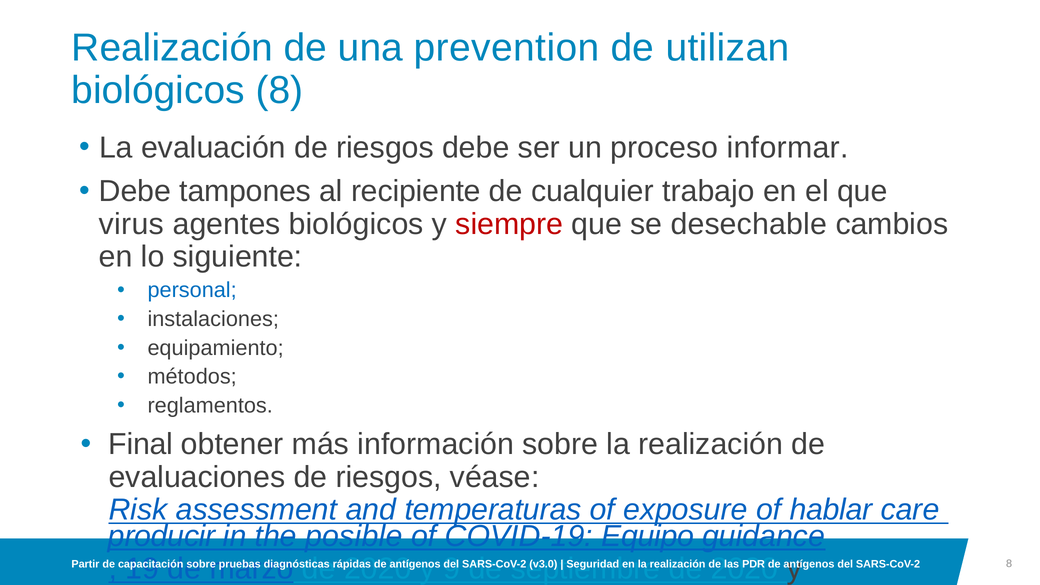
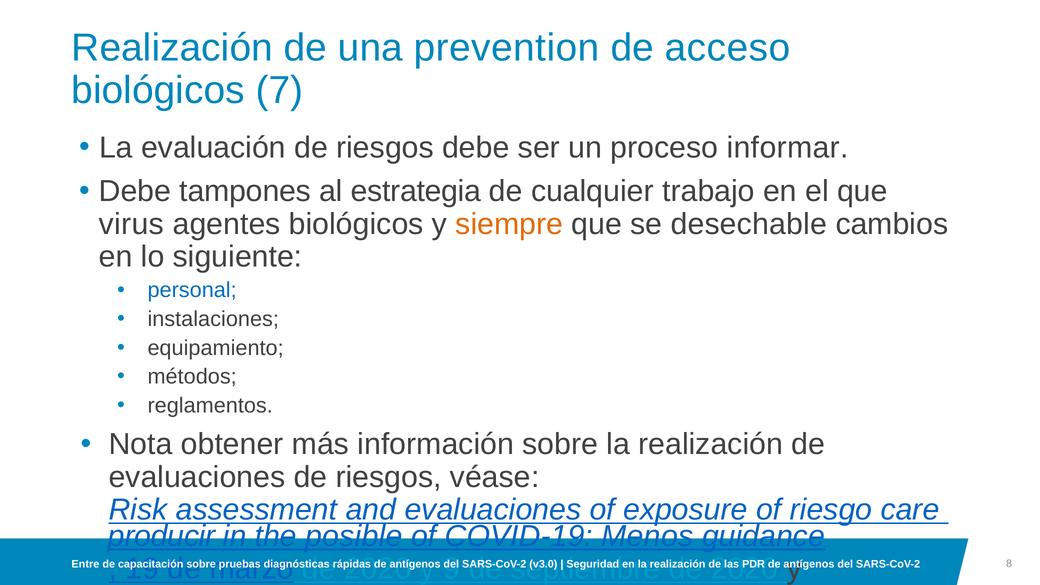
utilizan: utilizan -> acceso
biológicos 8: 8 -> 7
recipiente: recipiente -> estrategia
siempre colour: red -> orange
Final: Final -> Nota
and temperaturas: temperaturas -> evaluaciones
hablar: hablar -> riesgo
Equipo: Equipo -> Menos
Partir: Partir -> Entre
